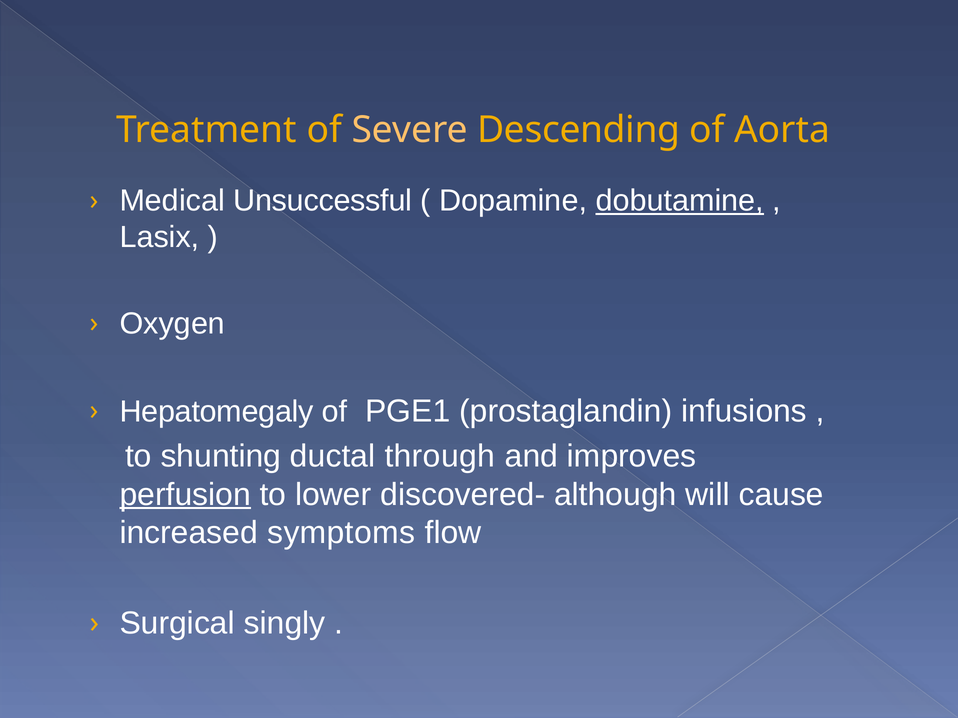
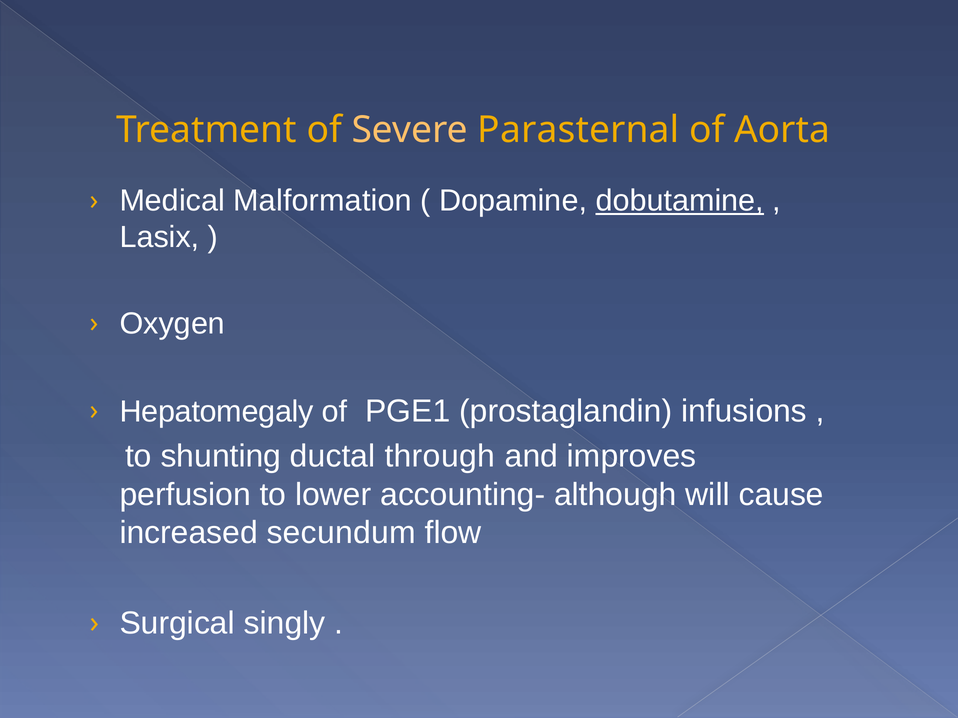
Descending: Descending -> Parasternal
Unsuccessful: Unsuccessful -> Malformation
perfusion underline: present -> none
discovered-: discovered- -> accounting-
symptoms: symptoms -> secundum
